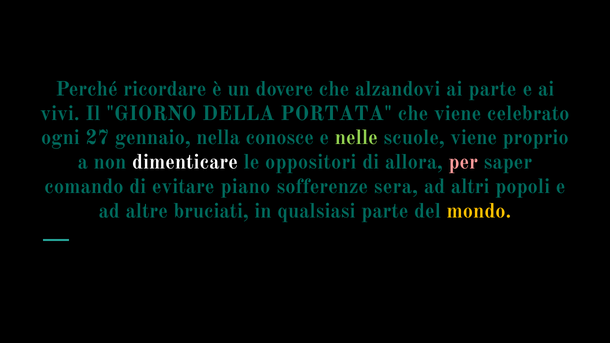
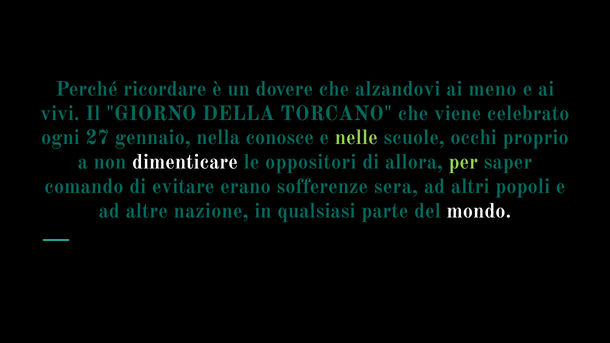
ai parte: parte -> meno
PORTATA: PORTATA -> TORCANO
scuole viene: viene -> occhi
per colour: pink -> light green
piano: piano -> erano
bruciati: bruciati -> nazione
mondo colour: yellow -> white
